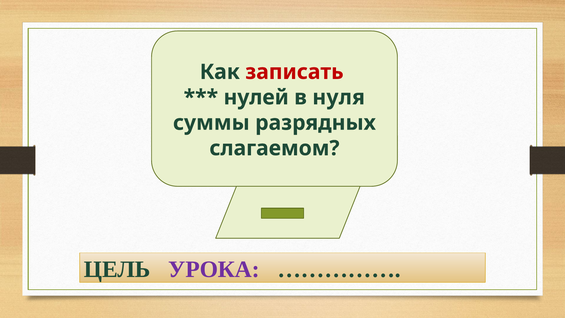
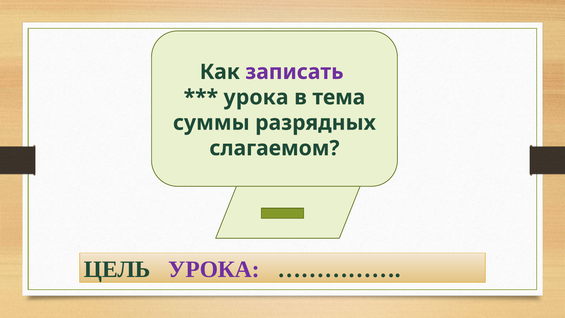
записать colour: red -> purple
нулей at (256, 97): нулей -> урока
нуля: нуля -> тема
